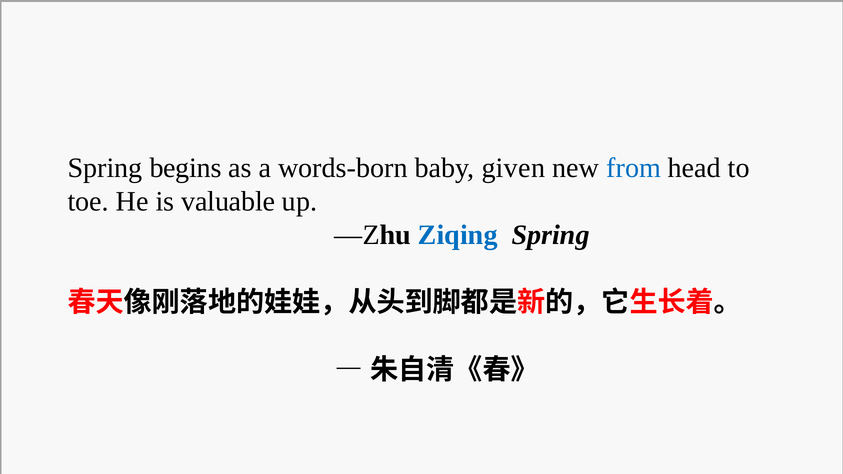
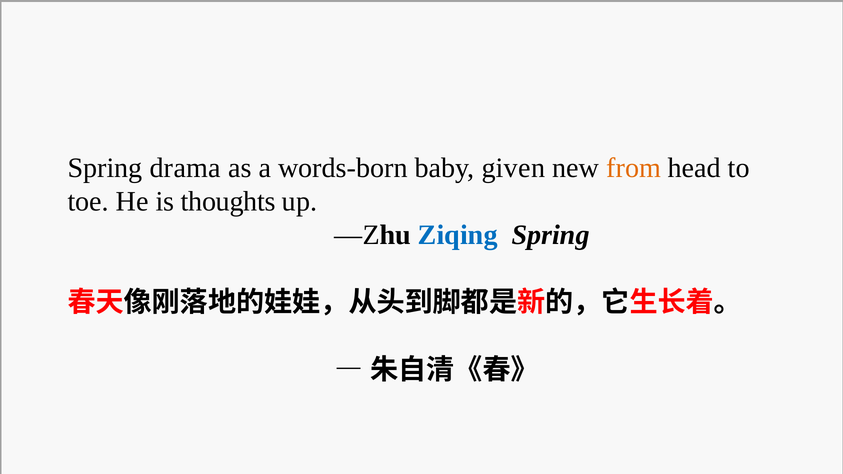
begins: begins -> drama
from colour: blue -> orange
valuable: valuable -> thoughts
